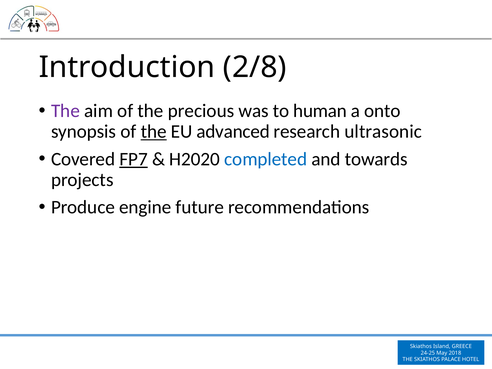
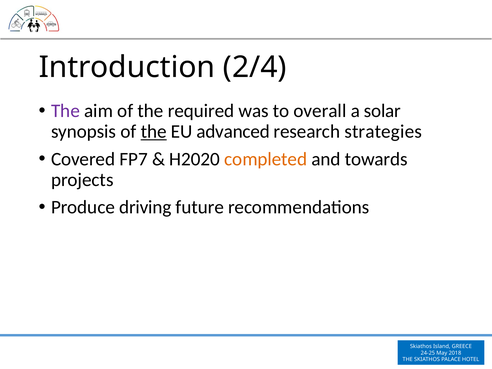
2/8: 2/8 -> 2/4
precious: precious -> required
human: human -> overall
onto: onto -> solar
ultrasonic: ultrasonic -> strategies
FP7 underline: present -> none
completed colour: blue -> orange
engine: engine -> driving
